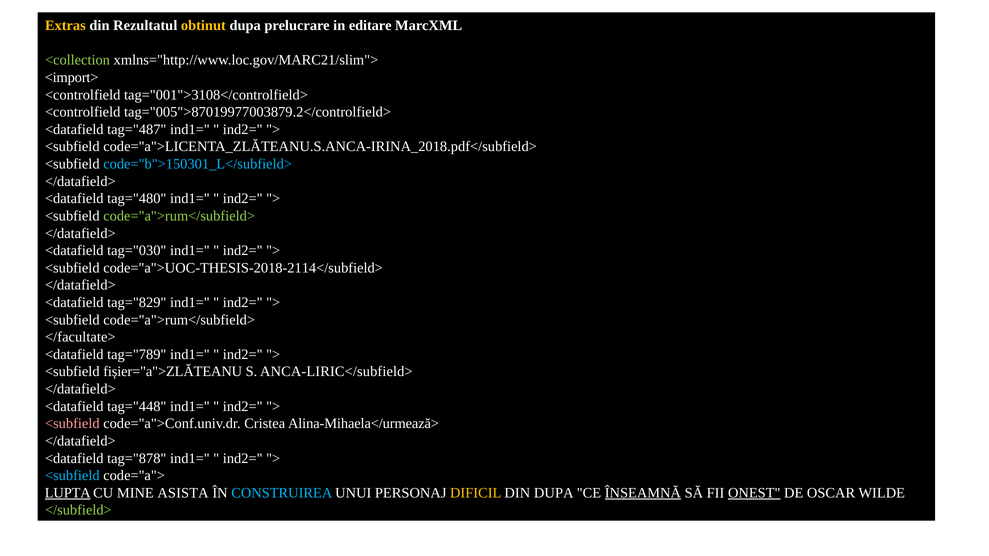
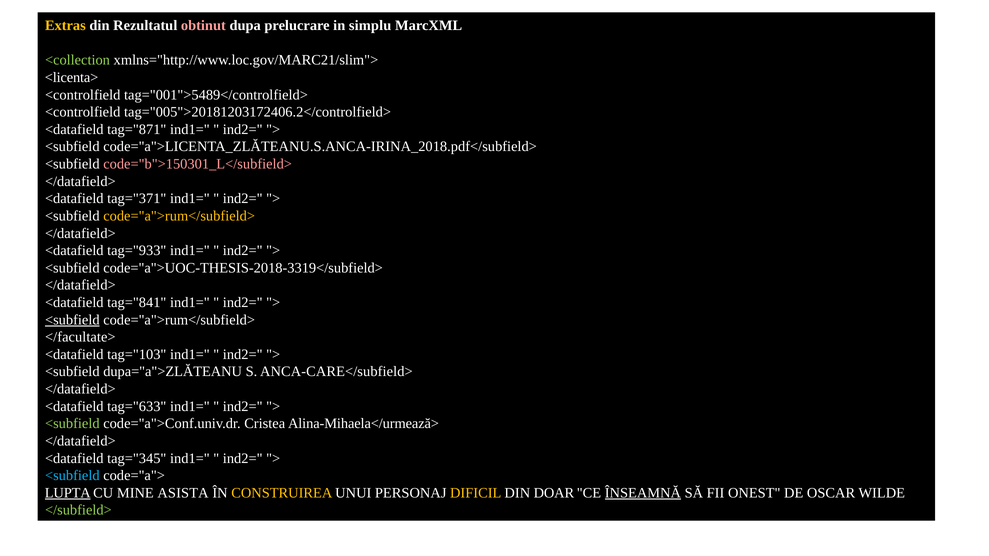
obtinut colour: yellow -> pink
editare: editare -> simplu
<import>: <import> -> <licenta>
tag="001">3108</controlfield>: tag="001">3108</controlfield> -> tag="001">5489</controlfield>
tag="005">87019977003879.2</controlfield>: tag="005">87019977003879.2</controlfield> -> tag="005">20181203172406.2</controlfield>
tag="487: tag="487 -> tag="871
code="b">150301_L</subfield> colour: light blue -> pink
tag="480: tag="480 -> tag="371
code="a">rum</subfield> at (179, 216) colour: light green -> yellow
tag="030: tag="030 -> tag="933
code="a">UOC-THESIS-2018-2114</subfield>: code="a">UOC-THESIS-2018-2114</subfield> -> code="a">UOC-THESIS-2018-3319</subfield>
tag="829: tag="829 -> tag="841
<subfield at (72, 320) underline: none -> present
tag="789: tag="789 -> tag="103
fișier="a">ZLĂTEANU: fișier="a">ZLĂTEANU -> dupa="a">ZLĂTEANU
ANCA-LIRIC</subfield>: ANCA-LIRIC</subfield> -> ANCA-CARE</subfield>
tag="448: tag="448 -> tag="633
<subfield at (72, 424) colour: pink -> light green
tag="878: tag="878 -> tag="345
CONSTRUIREA colour: light blue -> yellow
DIN DUPA: DUPA -> DOAR
ONEST underline: present -> none
